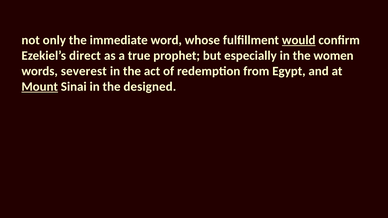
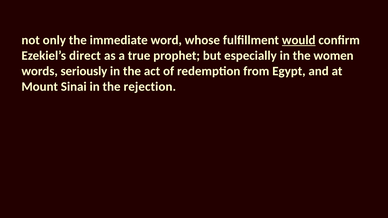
severest: severest -> seriously
Mount underline: present -> none
designed: designed -> rejection
